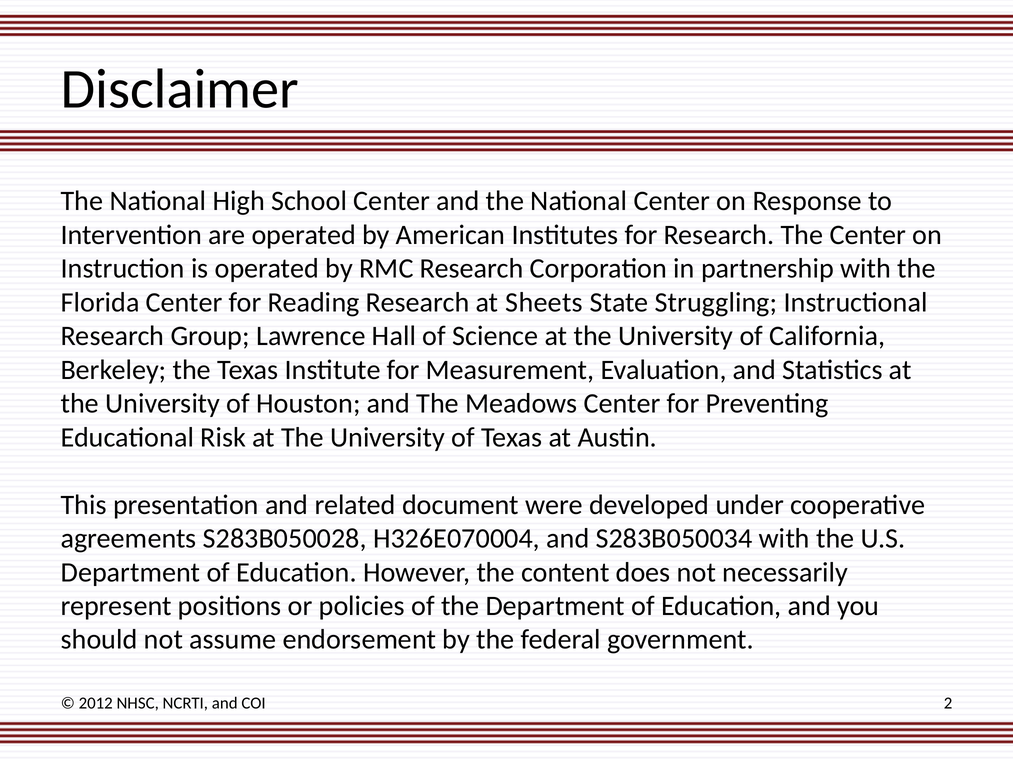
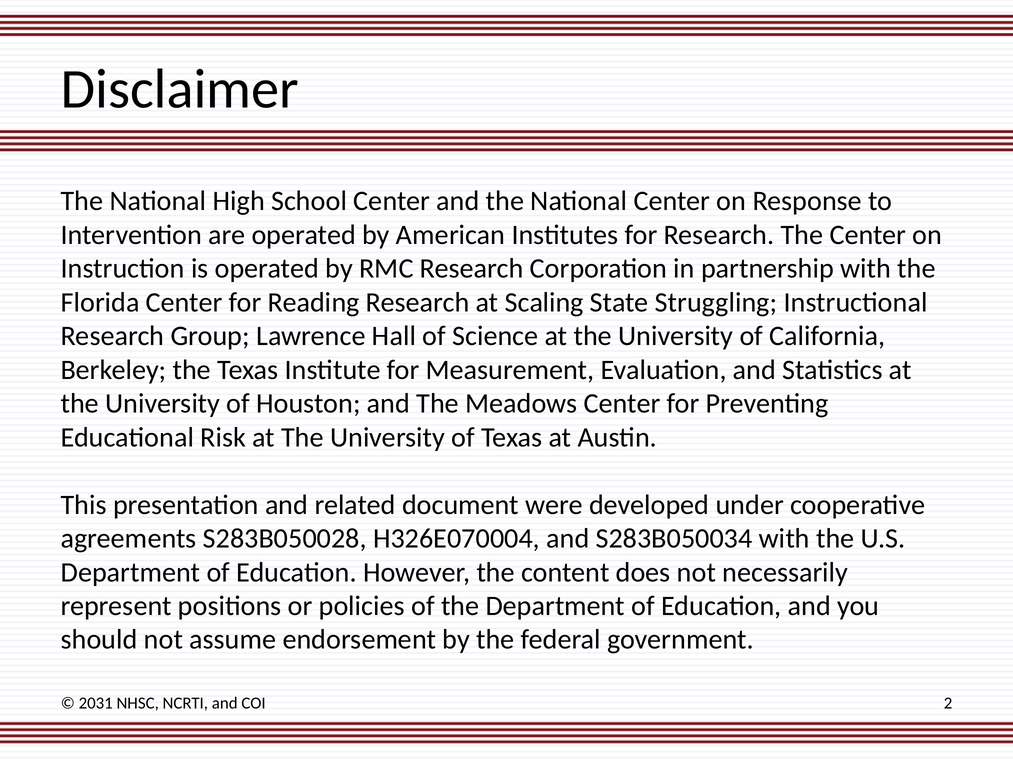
Sheets: Sheets -> Scaling
2012: 2012 -> 2031
